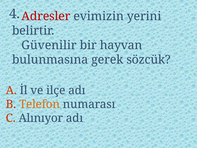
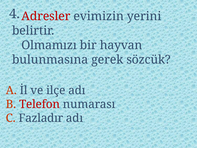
Güvenilir: Güvenilir -> Olmamızı
Telefon colour: orange -> red
Alınıyor: Alınıyor -> Fazladır
